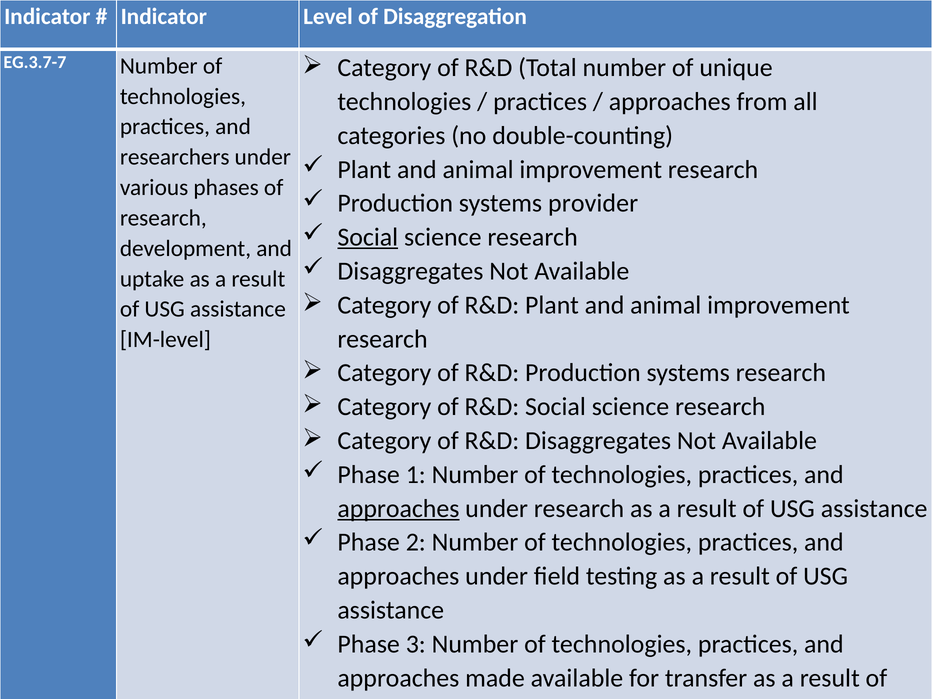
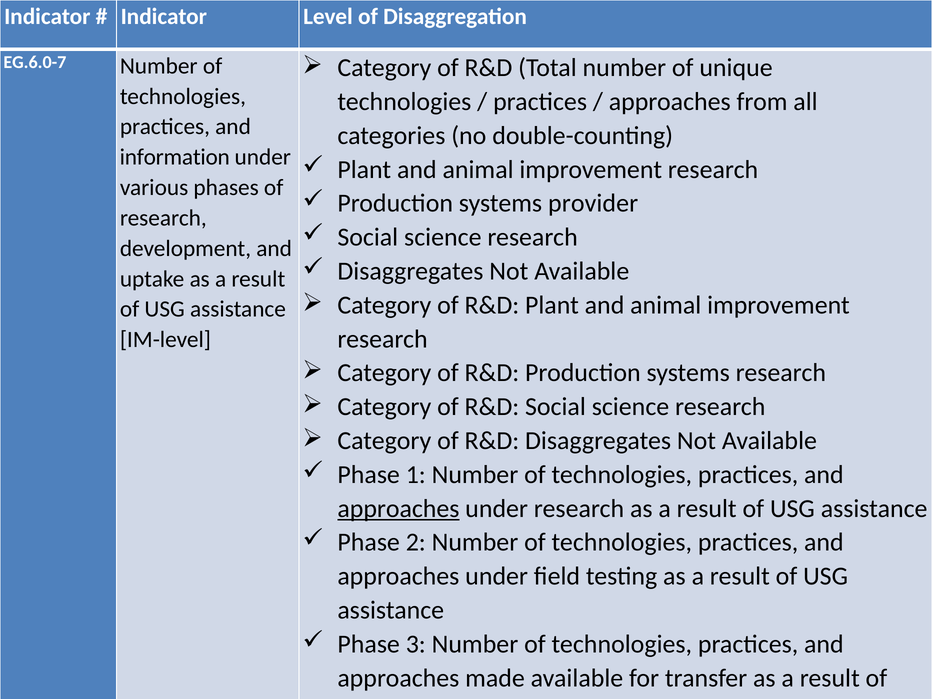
EG.3.7-7: EG.3.7-7 -> EG.6.0-7
researchers: researchers -> information
Social at (368, 237) underline: present -> none
